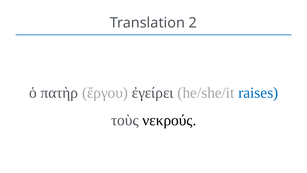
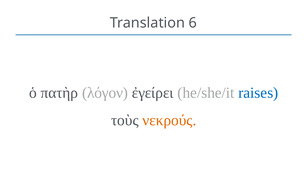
2: 2 -> 6
ἔργου: ἔργου -> λόγον
νεκρούς colour: black -> orange
